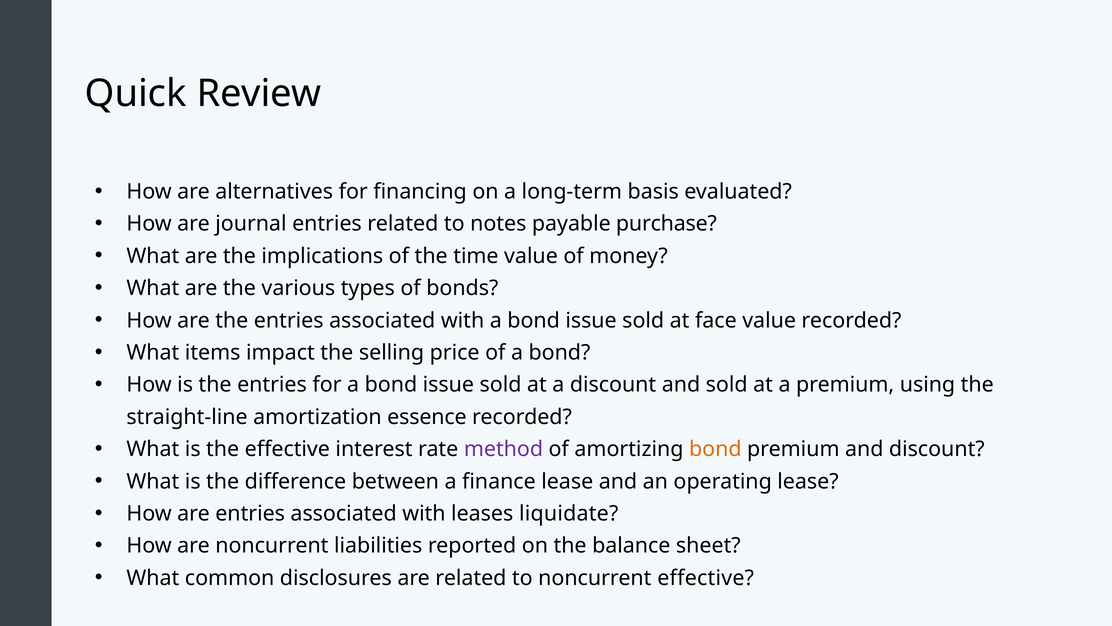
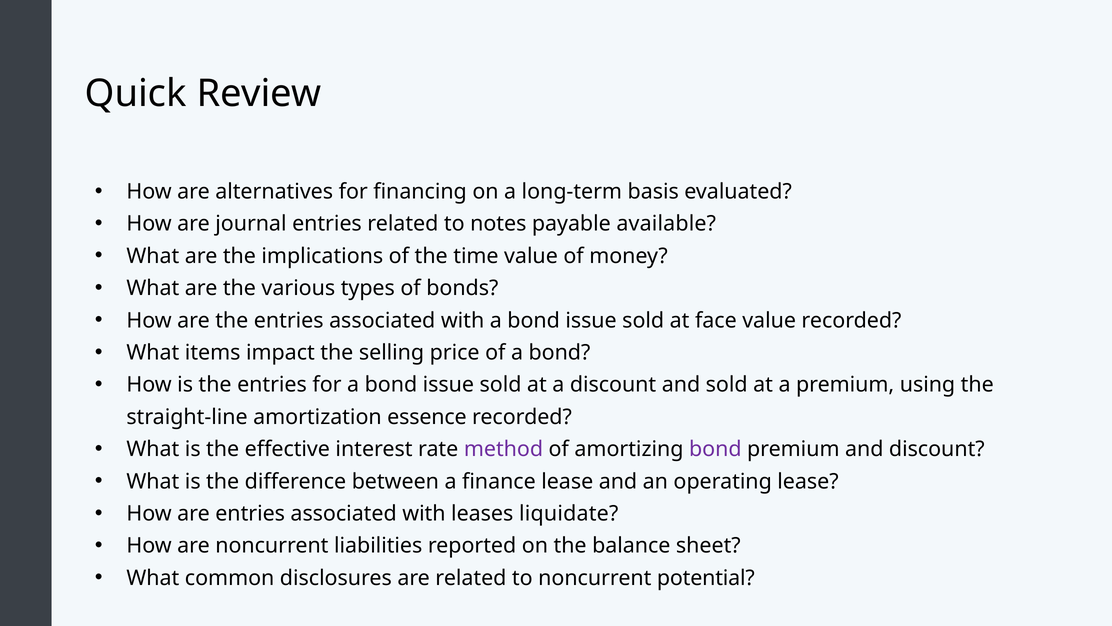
purchase: purchase -> available
bond at (715, 449) colour: orange -> purple
noncurrent effective: effective -> potential
